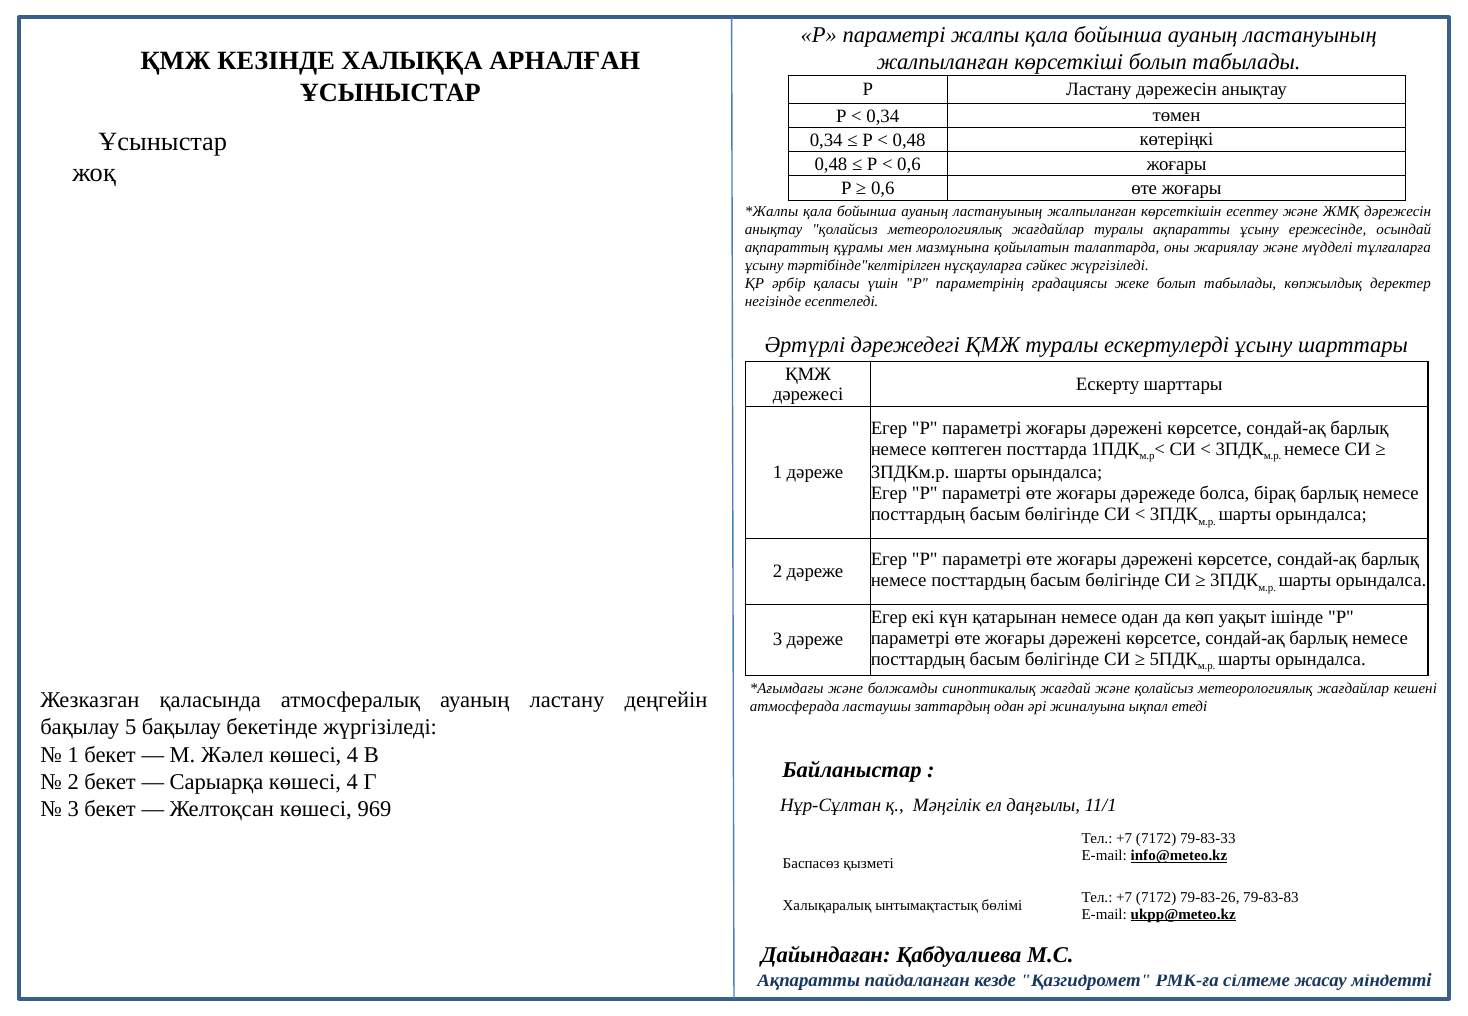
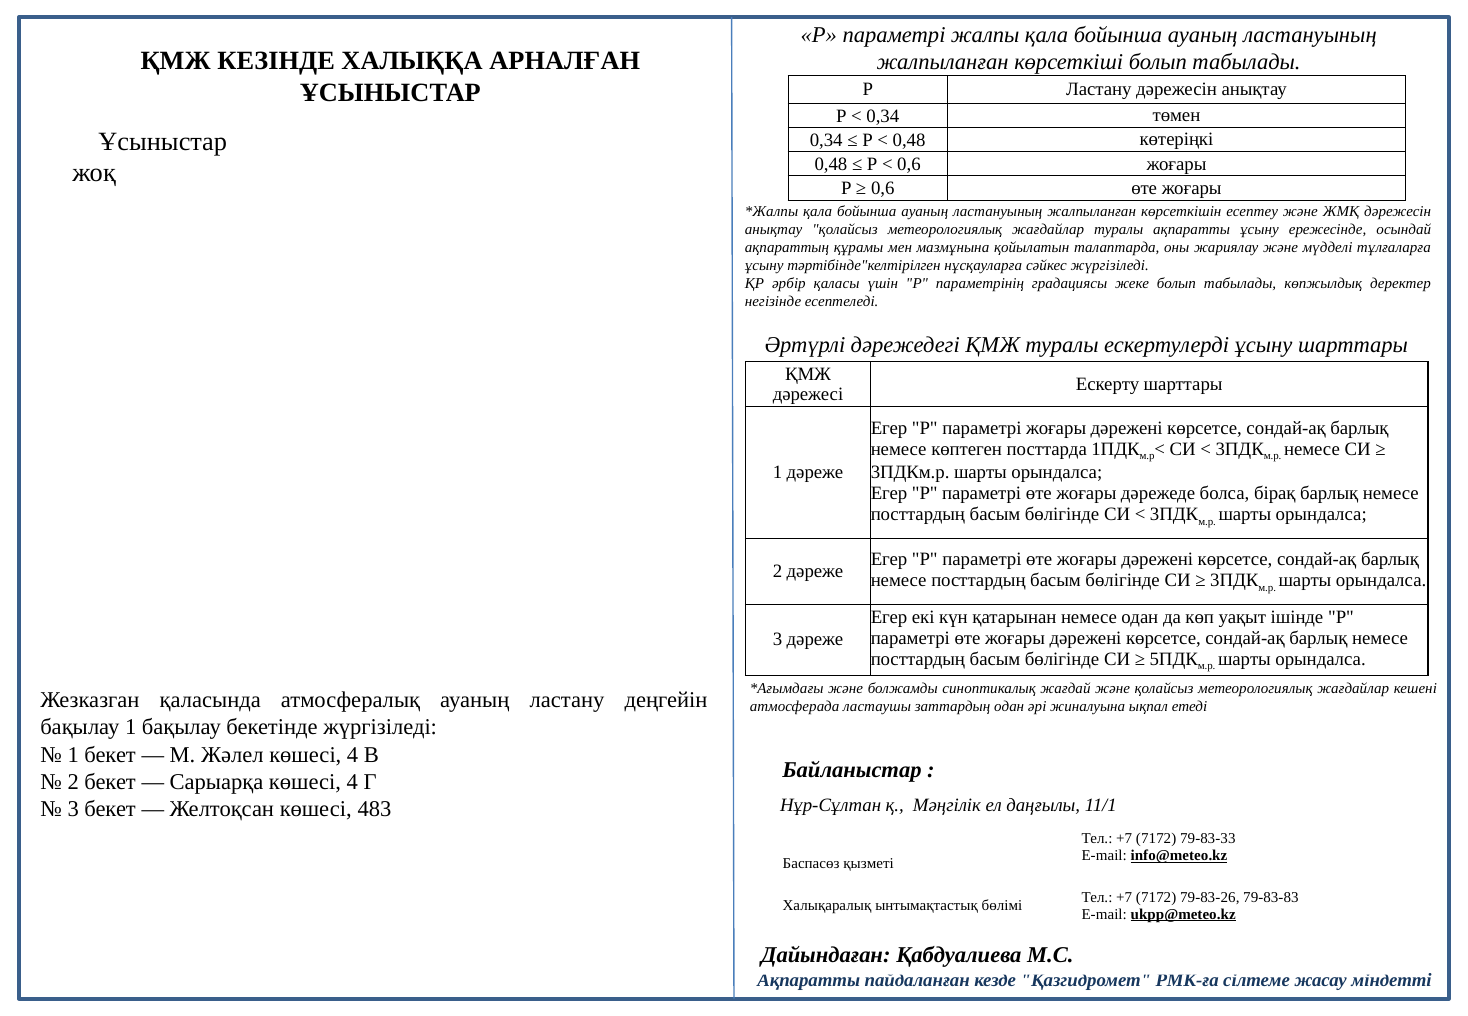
бақылау 5: 5 -> 1
969: 969 -> 483
